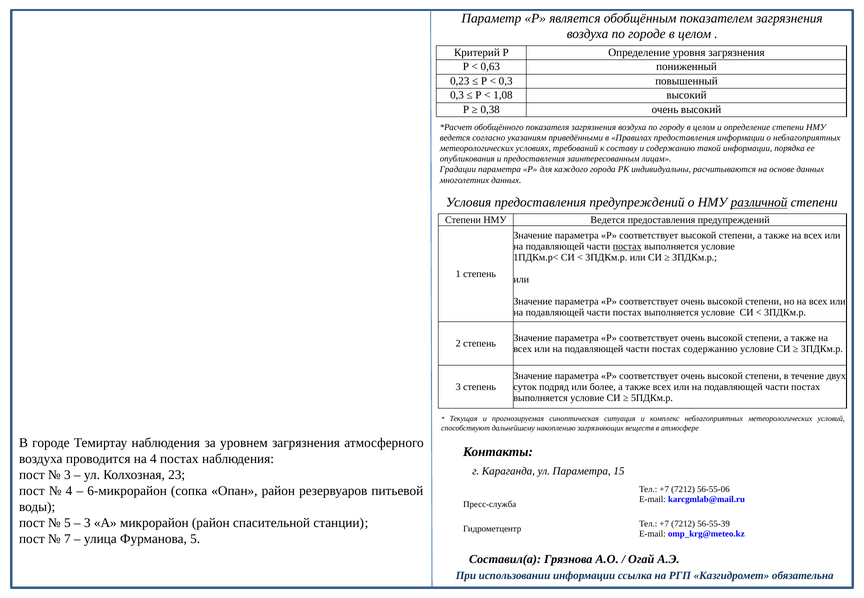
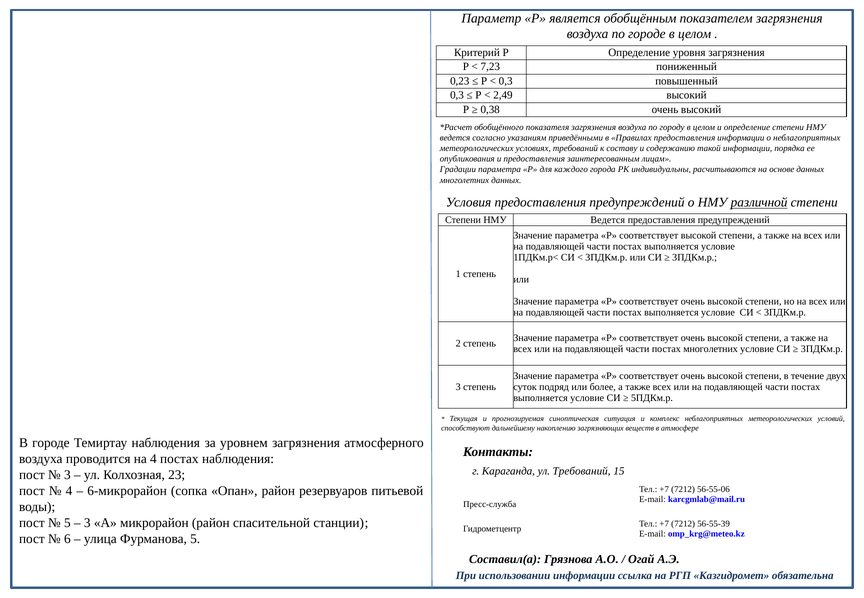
0,63: 0,63 -> 7,23
1,08: 1,08 -> 2,49
постах at (627, 246) underline: present -> none
постах содержанию: содержанию -> многолетних
ул Параметра: Параметра -> Требований
7: 7 -> 6
